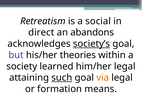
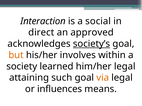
Retreatism: Retreatism -> Interaction
abandons: abandons -> approved
but colour: purple -> orange
theories: theories -> involves
such underline: present -> none
formation: formation -> influences
